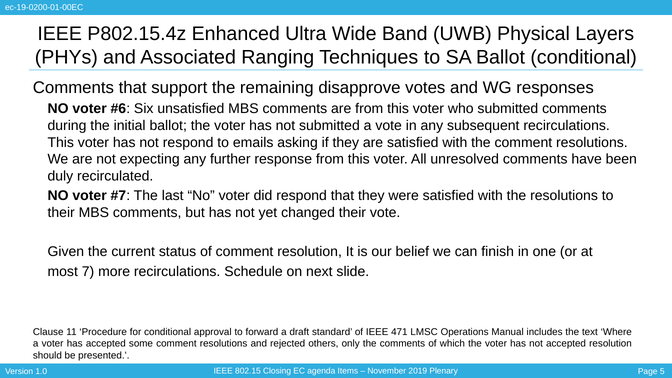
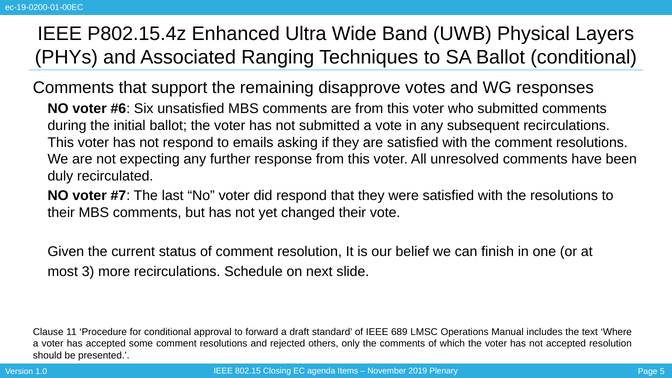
7: 7 -> 3
471: 471 -> 689
